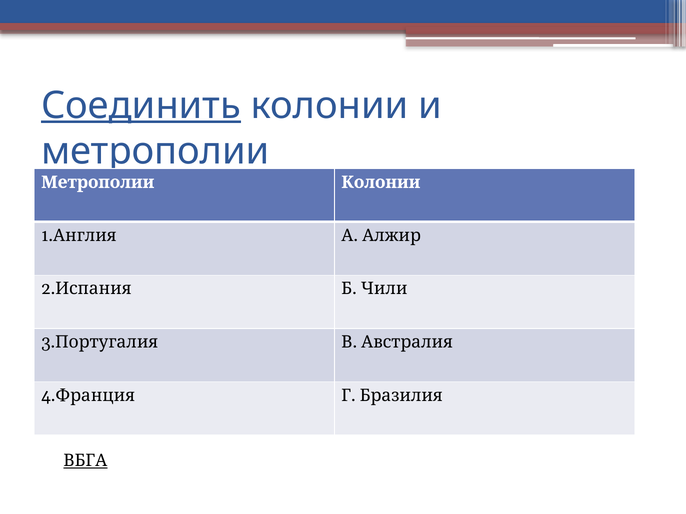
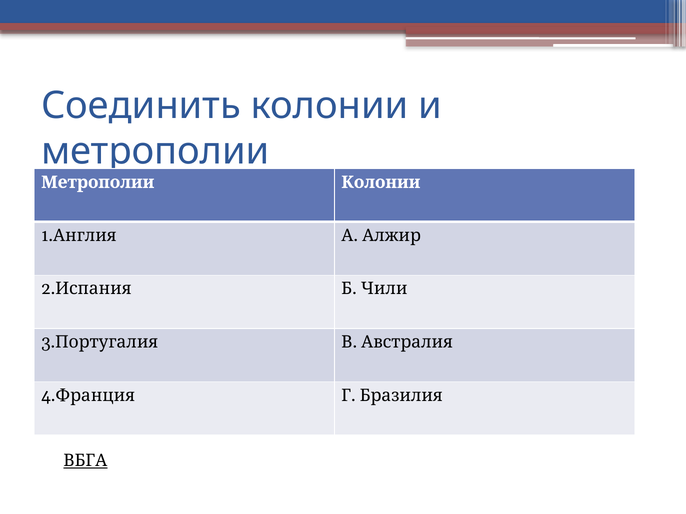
Соединить underline: present -> none
